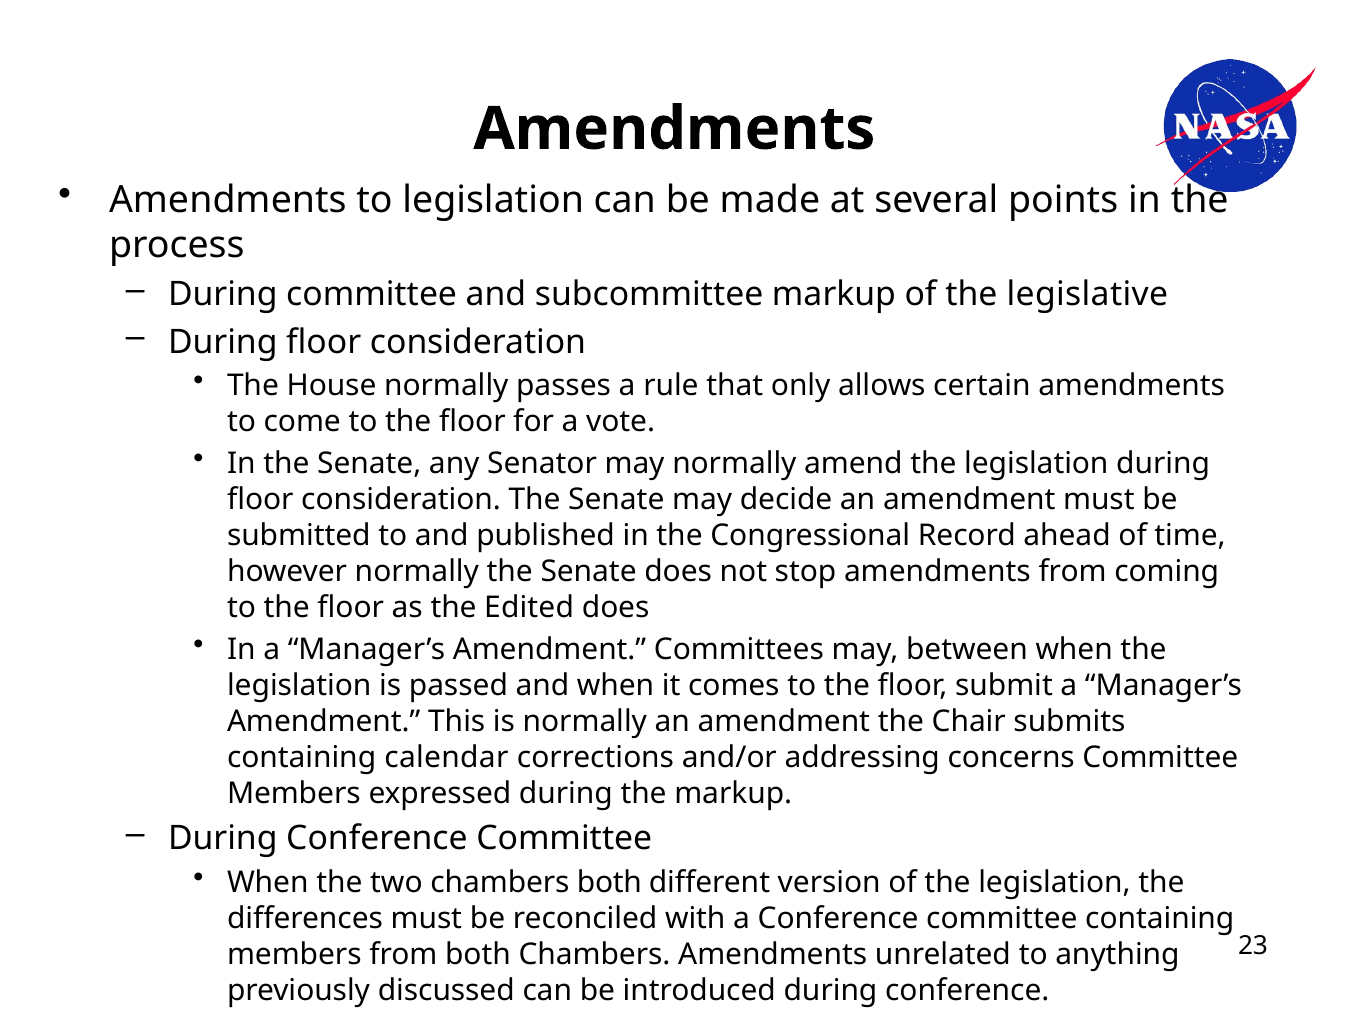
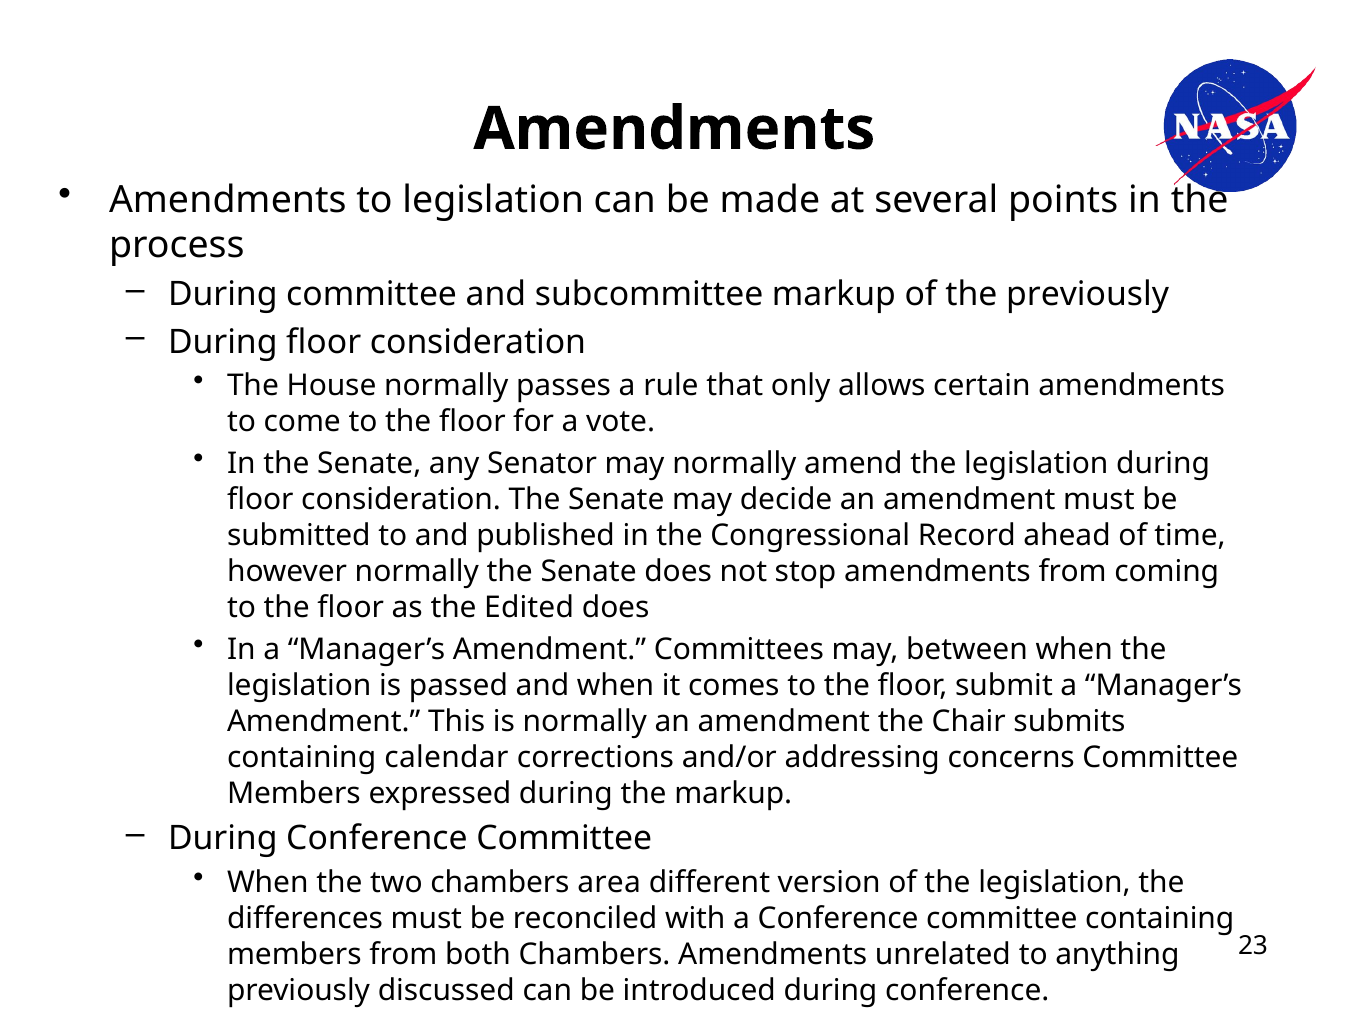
the legislative: legislative -> previously
chambers both: both -> area
